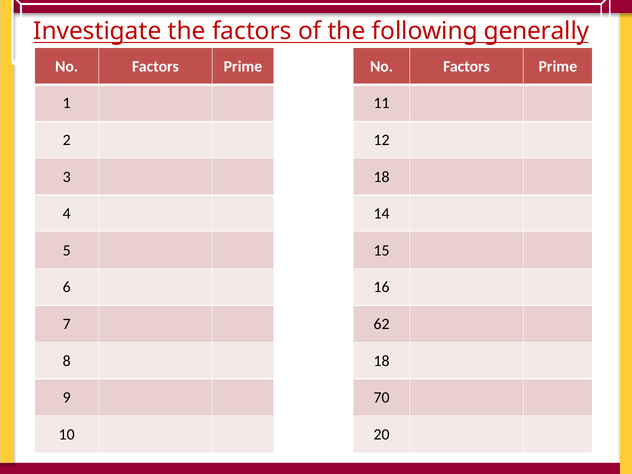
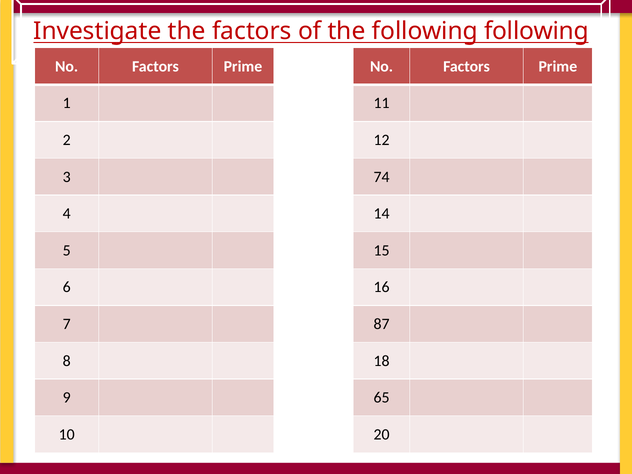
following generally: generally -> following
3 18: 18 -> 74
62: 62 -> 87
70: 70 -> 65
